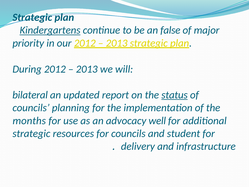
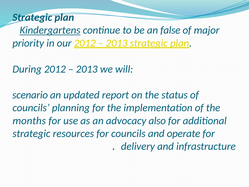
bilateral: bilateral -> scenario
status underline: present -> none
well: well -> also
student: student -> operate
